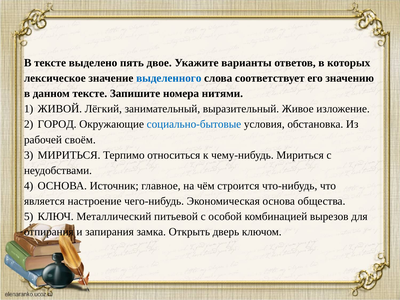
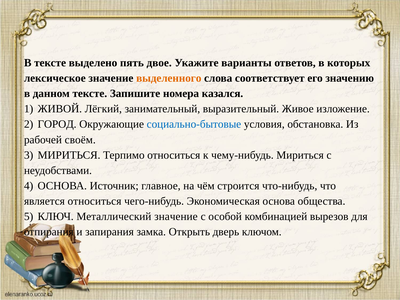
выделенного colour: blue -> orange
нитями: нитями -> казался
является настроение: настроение -> относиться
Металлический питьевой: питьевой -> значение
